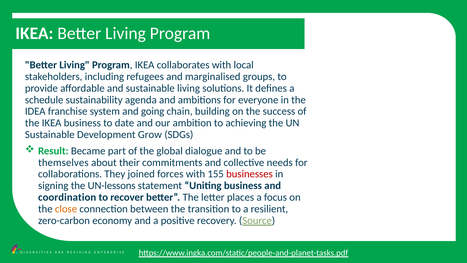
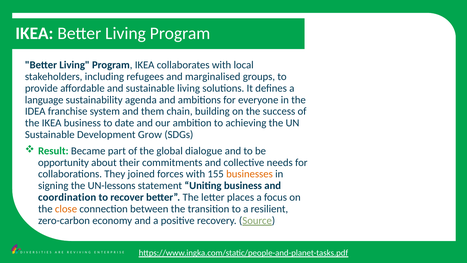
schedule: schedule -> language
going: going -> them
themselves: themselves -> opportunity
businesses colour: red -> orange
